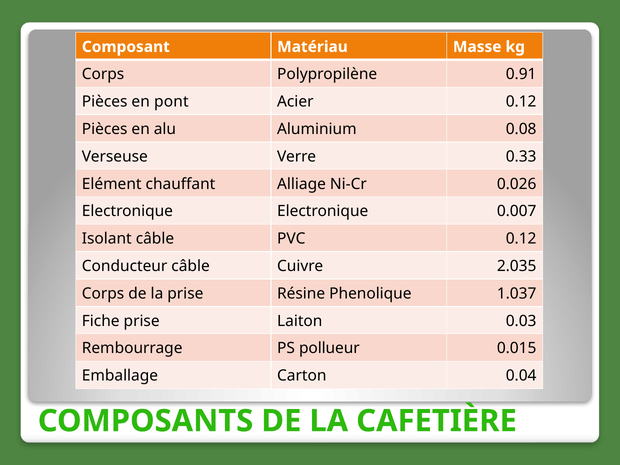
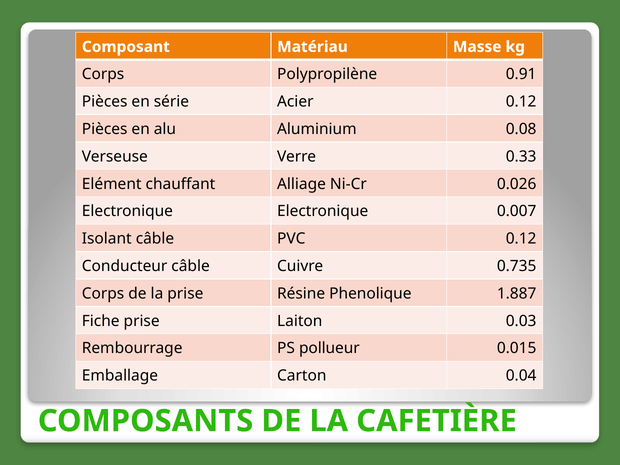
pont: pont -> série
2.035: 2.035 -> 0.735
1.037: 1.037 -> 1.887
